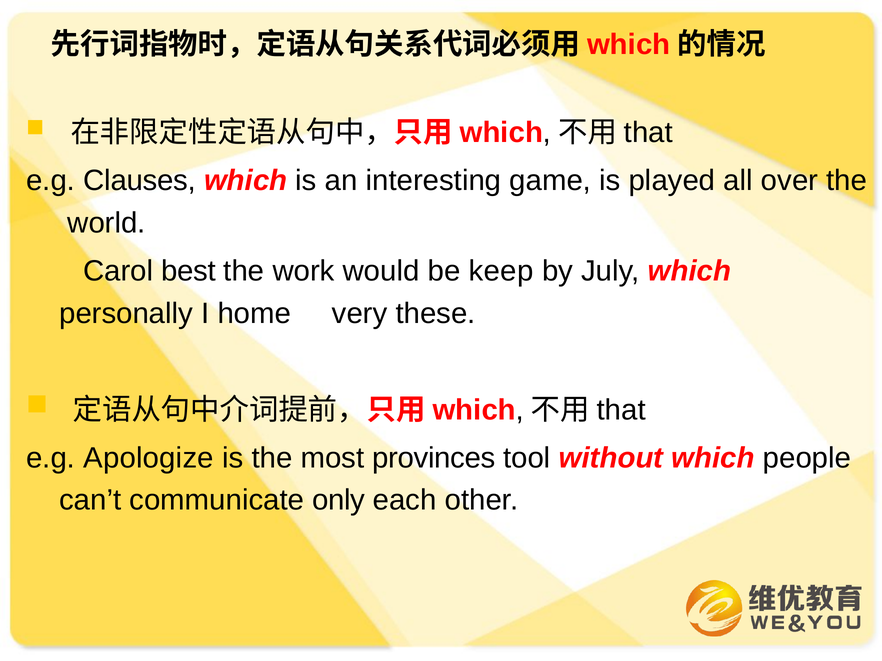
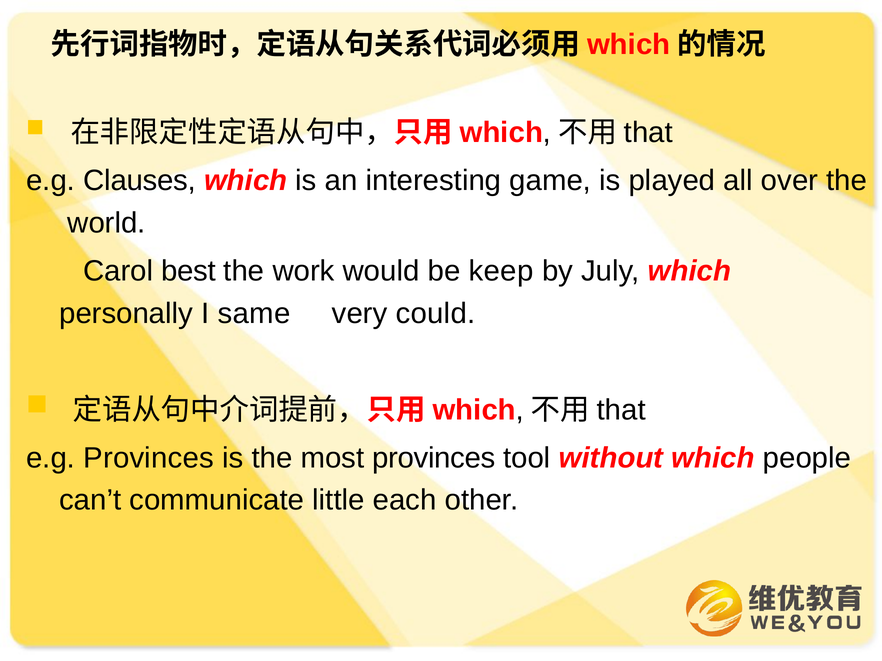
home: home -> same
these: these -> could
e.g Apologize: Apologize -> Provinces
only: only -> little
